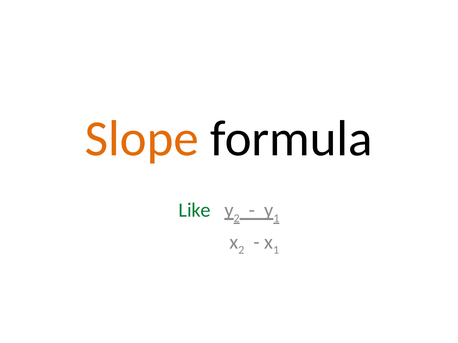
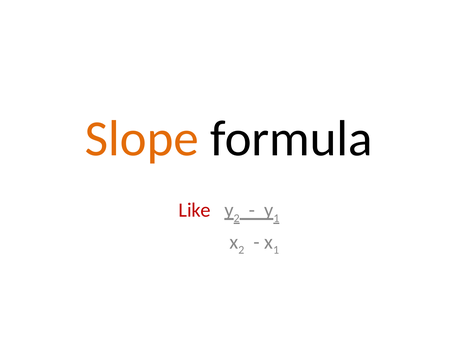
Like colour: green -> red
